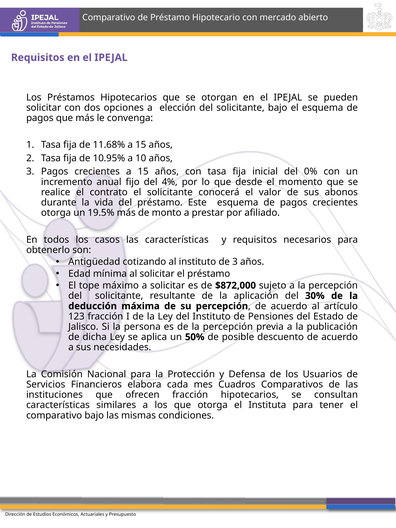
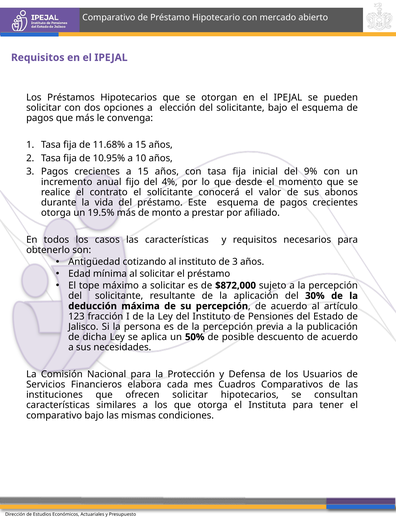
0%: 0% -> 9%
ofrecen fracción: fracción -> solicitar
